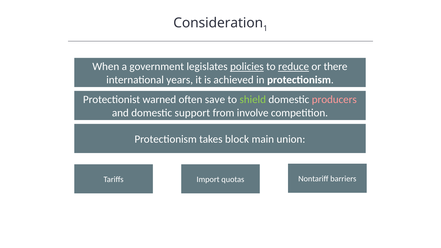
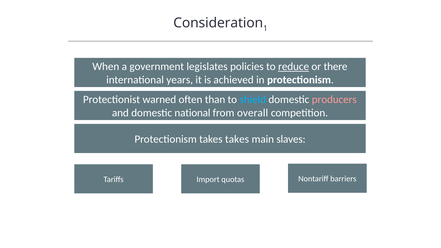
policies underline: present -> none
save: save -> than
shield colour: light green -> light blue
support: support -> national
involve: involve -> overall
takes block: block -> takes
union: union -> slaves
